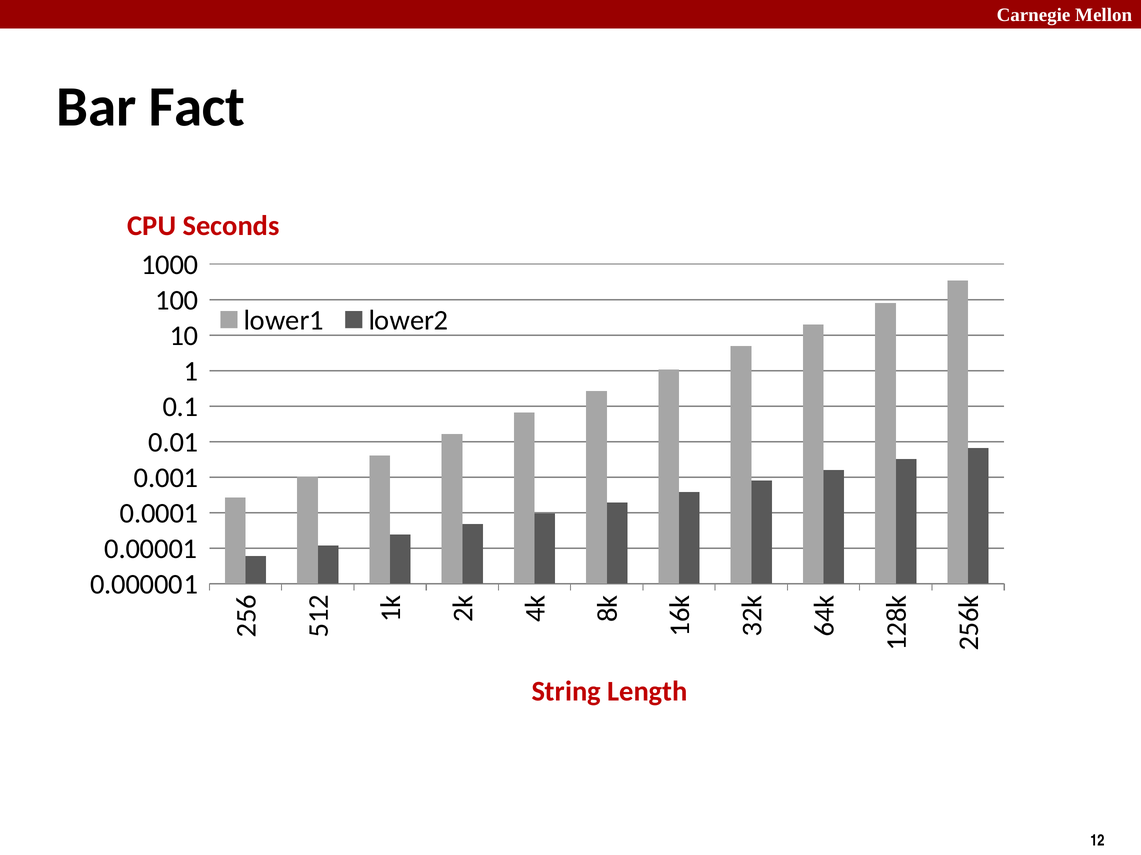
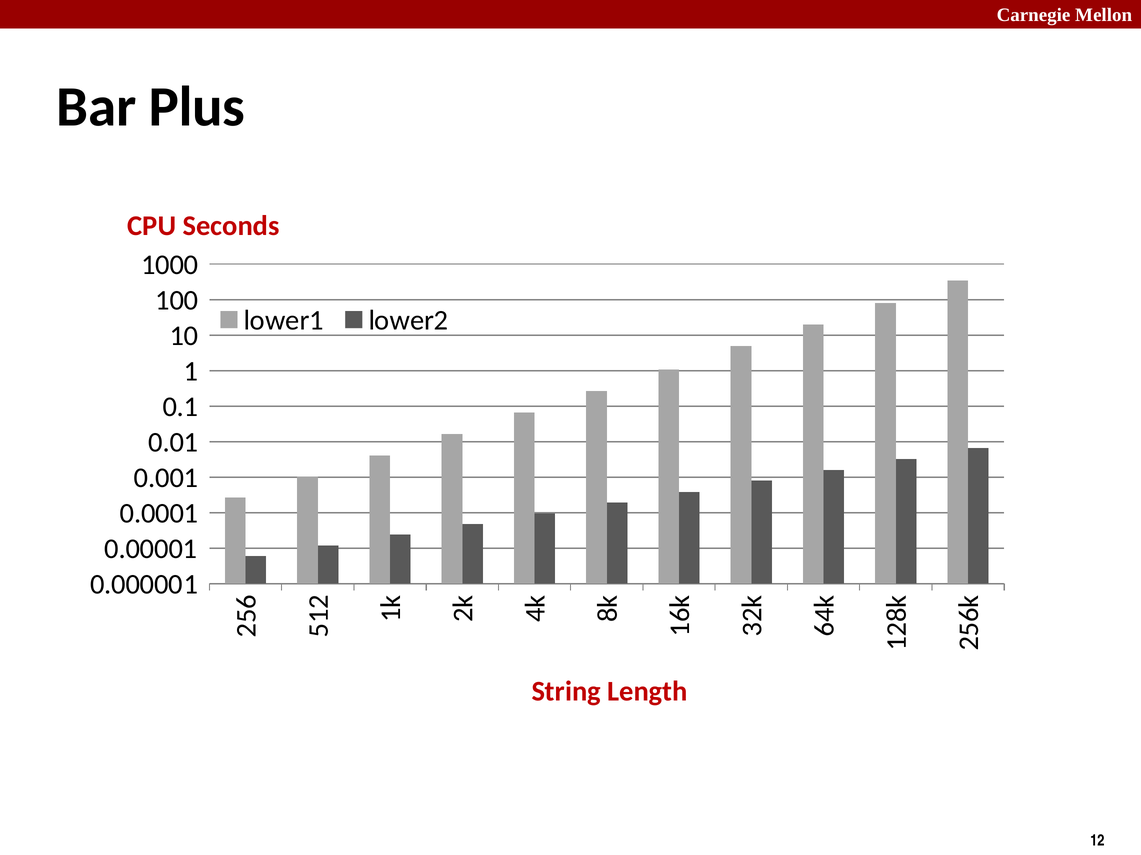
Fact: Fact -> Plus
